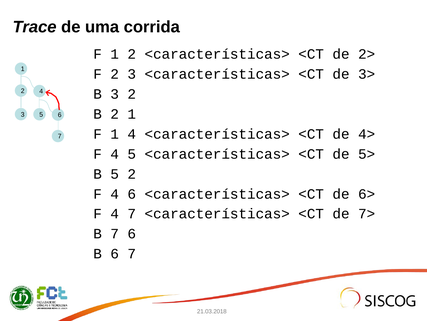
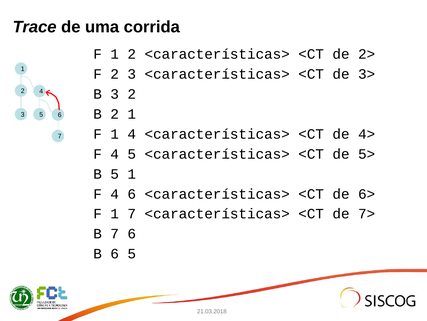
B 5 2: 2 -> 1
4 at (115, 213): 4 -> 1
B 6 7: 7 -> 5
